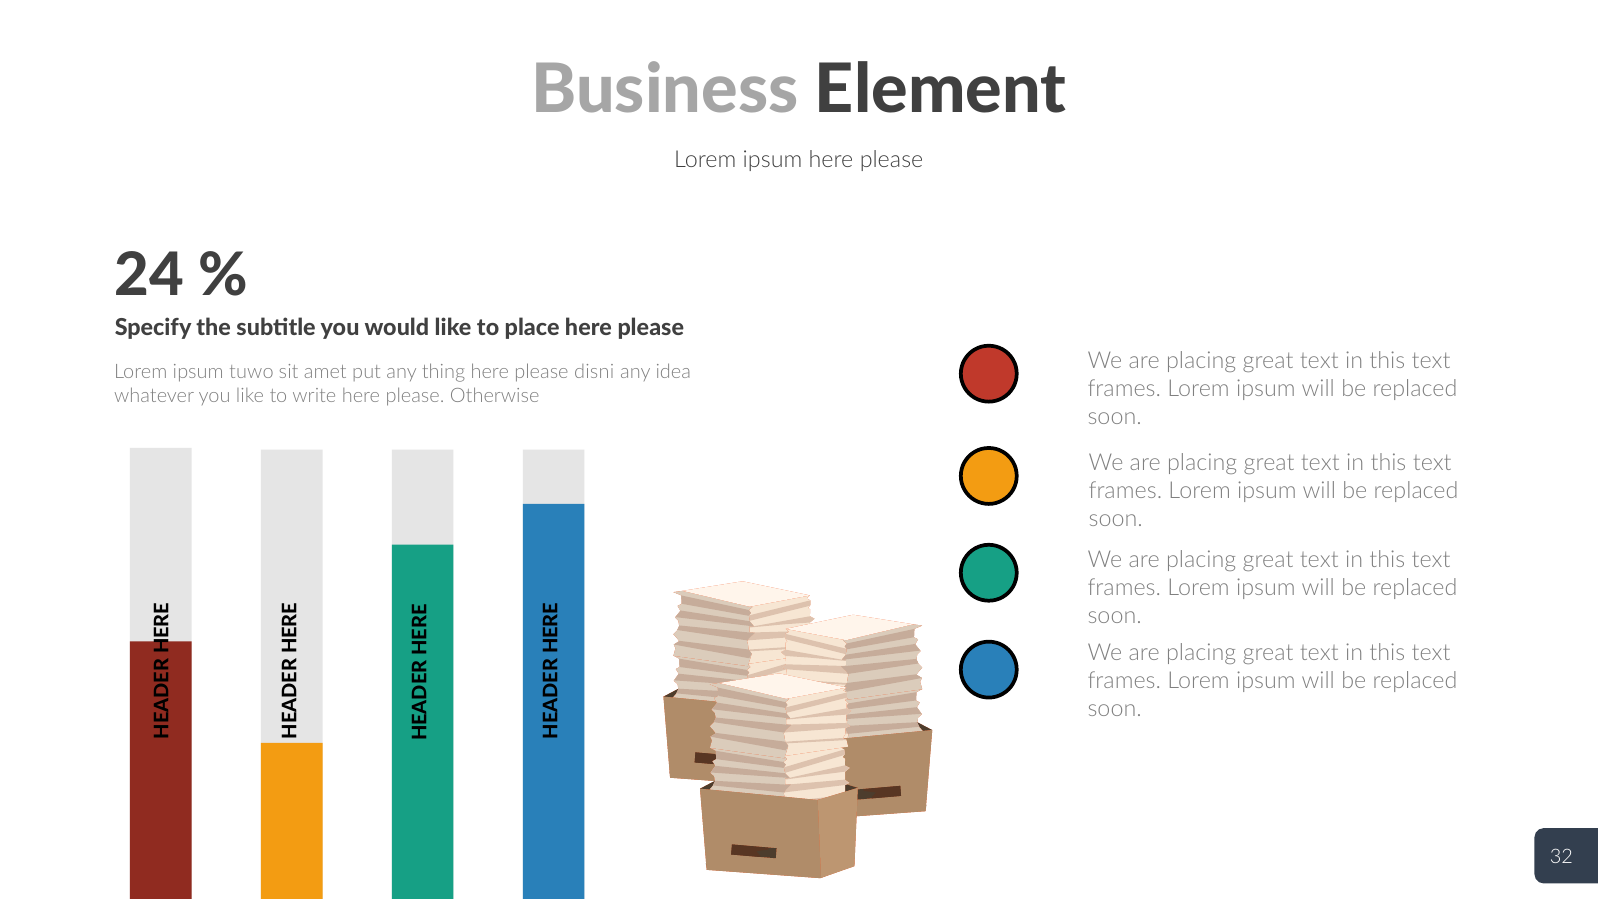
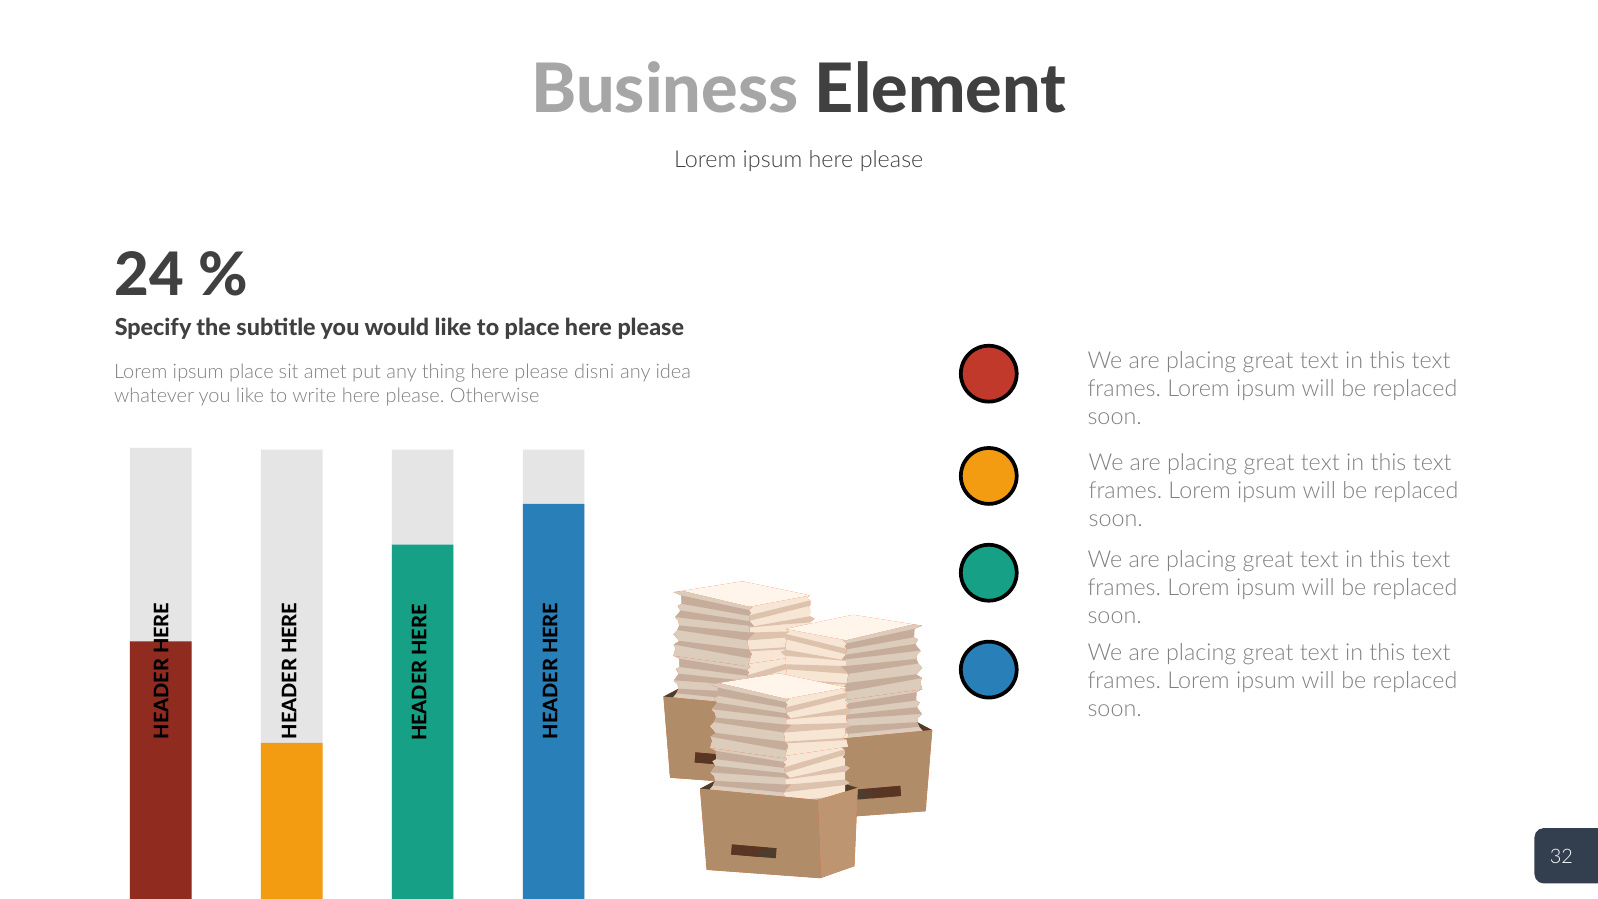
ipsum tuwo: tuwo -> place
